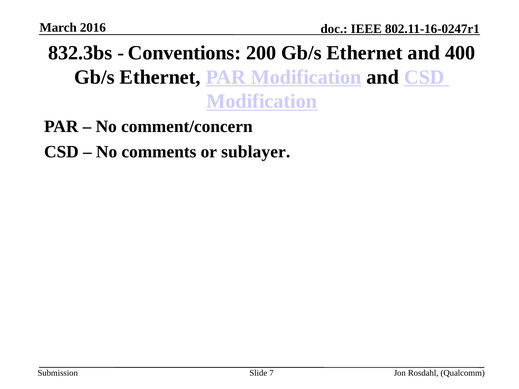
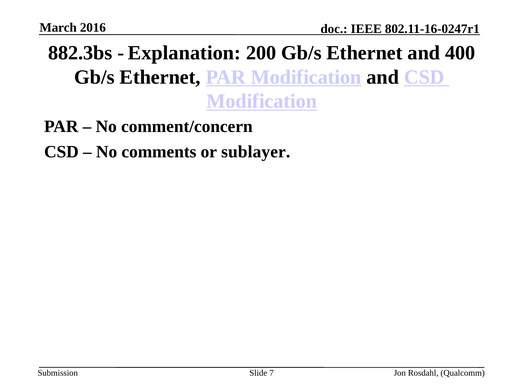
832.3bs: 832.3bs -> 882.3bs
Conventions: Conventions -> Explanation
